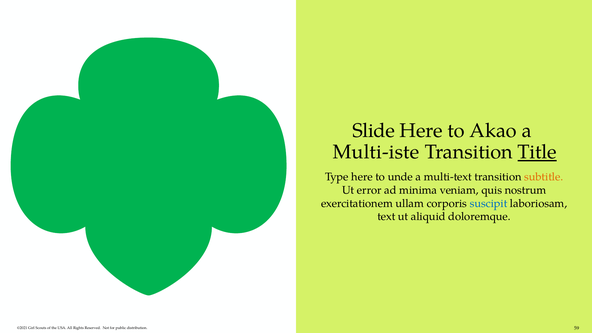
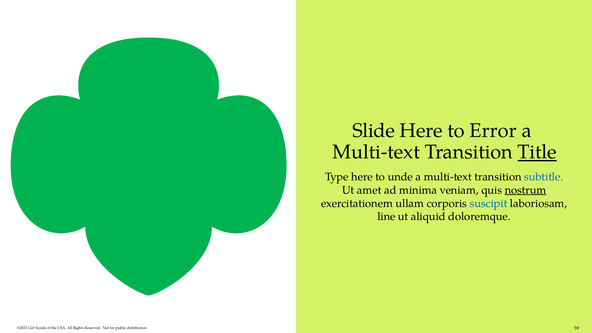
Akao: Akao -> Error
Multi-iste at (376, 152): Multi-iste -> Multi-text
subtitle colour: orange -> blue
error: error -> amet
nostrum underline: none -> present
text: text -> line
